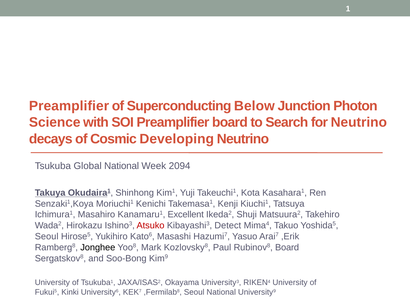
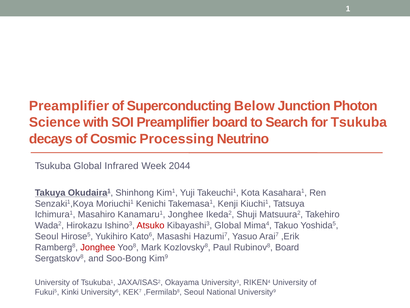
for Neutrino: Neutrino -> Tsukuba
Developing: Developing -> Processing
Global National: National -> Infrared
2094: 2094 -> 2044
Kanamaru1 Excellent: Excellent -> Jonghee
Kibayashi3 Detect: Detect -> Global
Jonghee at (98, 247) colour: black -> red
